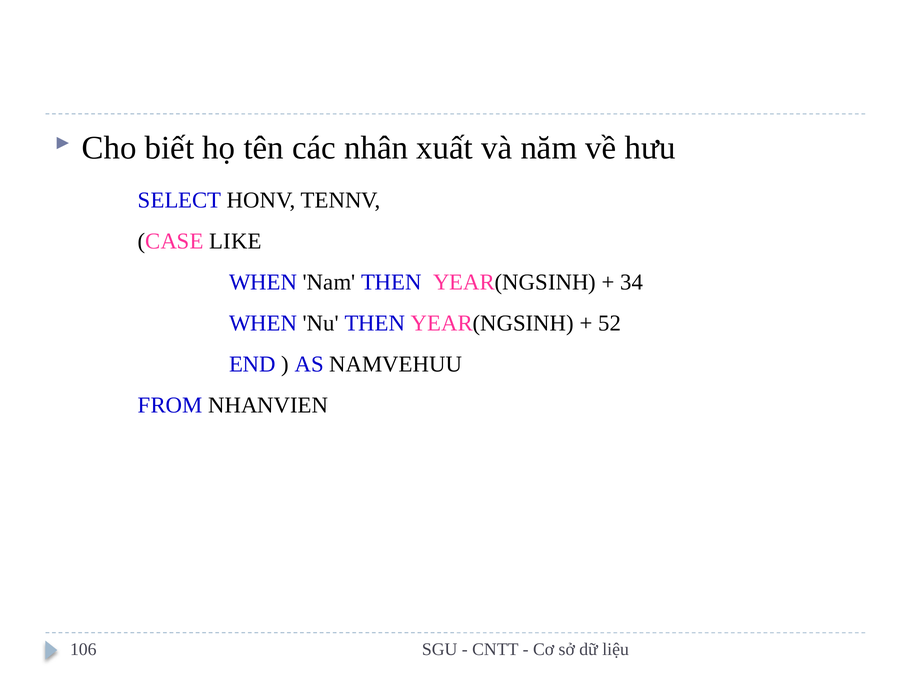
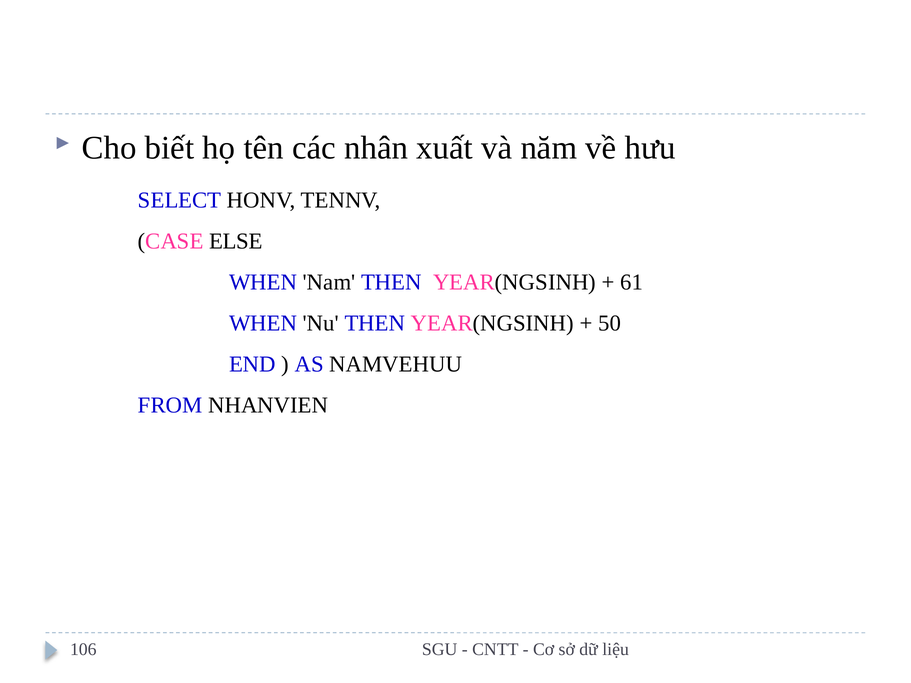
LIKE: LIKE -> ELSE
34: 34 -> 61
52: 52 -> 50
